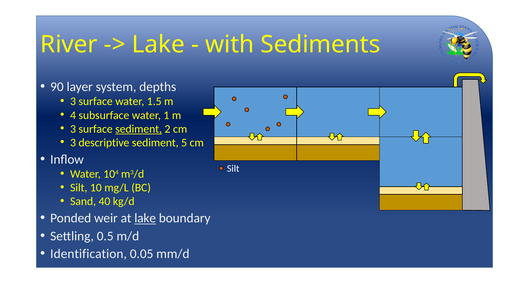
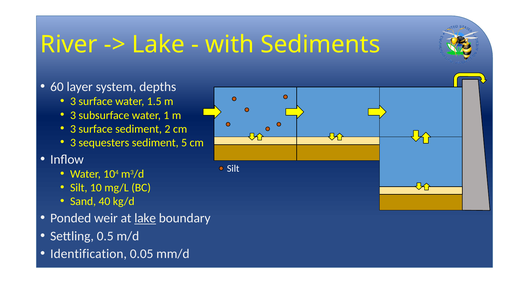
90: 90 -> 60
4 at (73, 115): 4 -> 3
sediment at (139, 129) underline: present -> none
descriptive: descriptive -> sequesters
